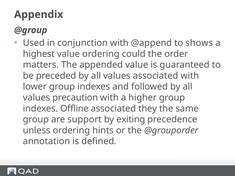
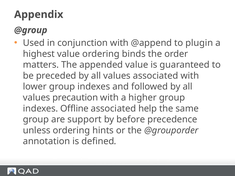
shows: shows -> plugin
could: could -> binds
they: they -> help
exiting: exiting -> before
